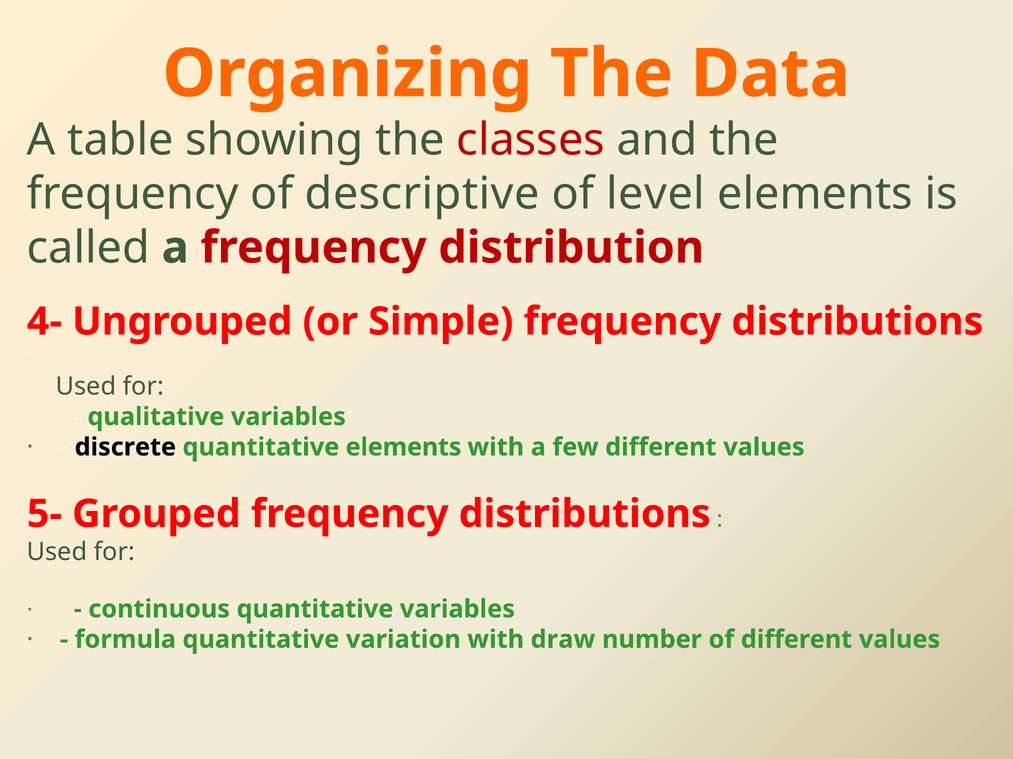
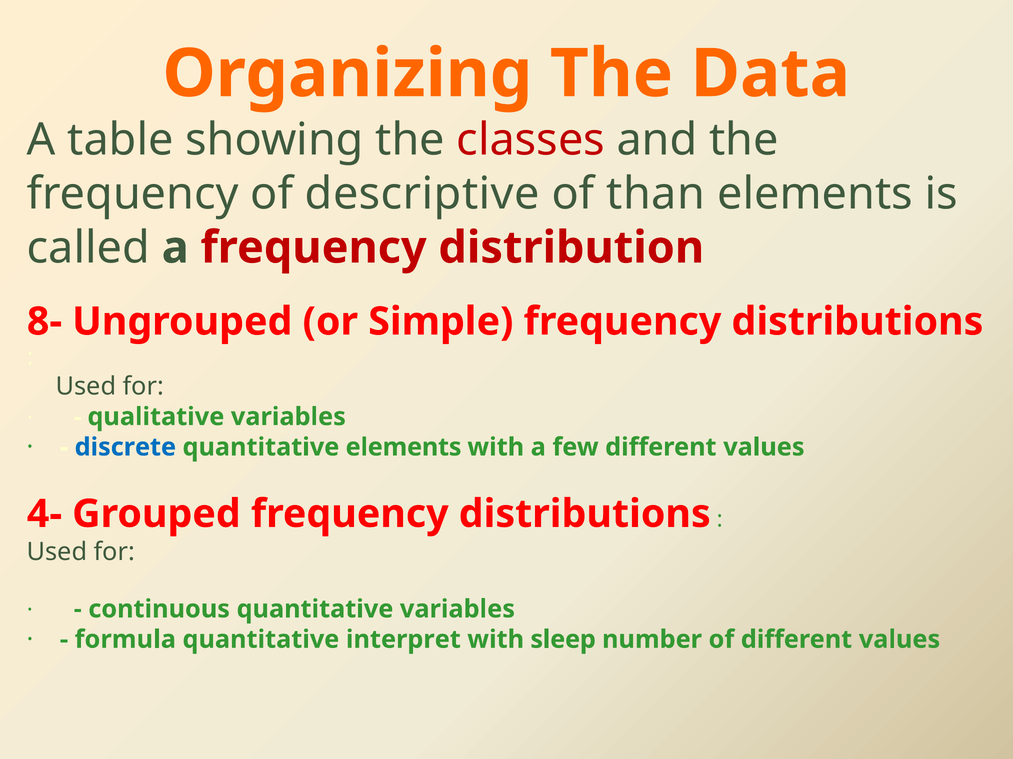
level: level -> than
4-: 4- -> 8-
discrete colour: black -> blue
5-: 5- -> 4-
variation: variation -> interpret
draw: draw -> sleep
